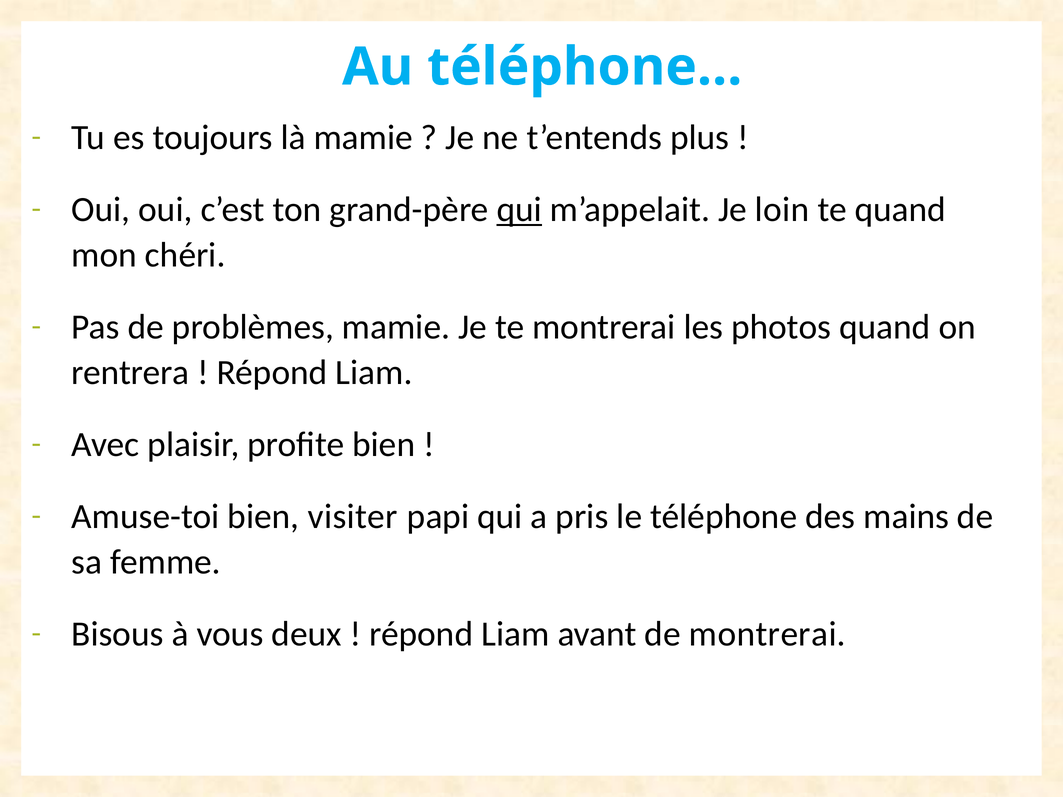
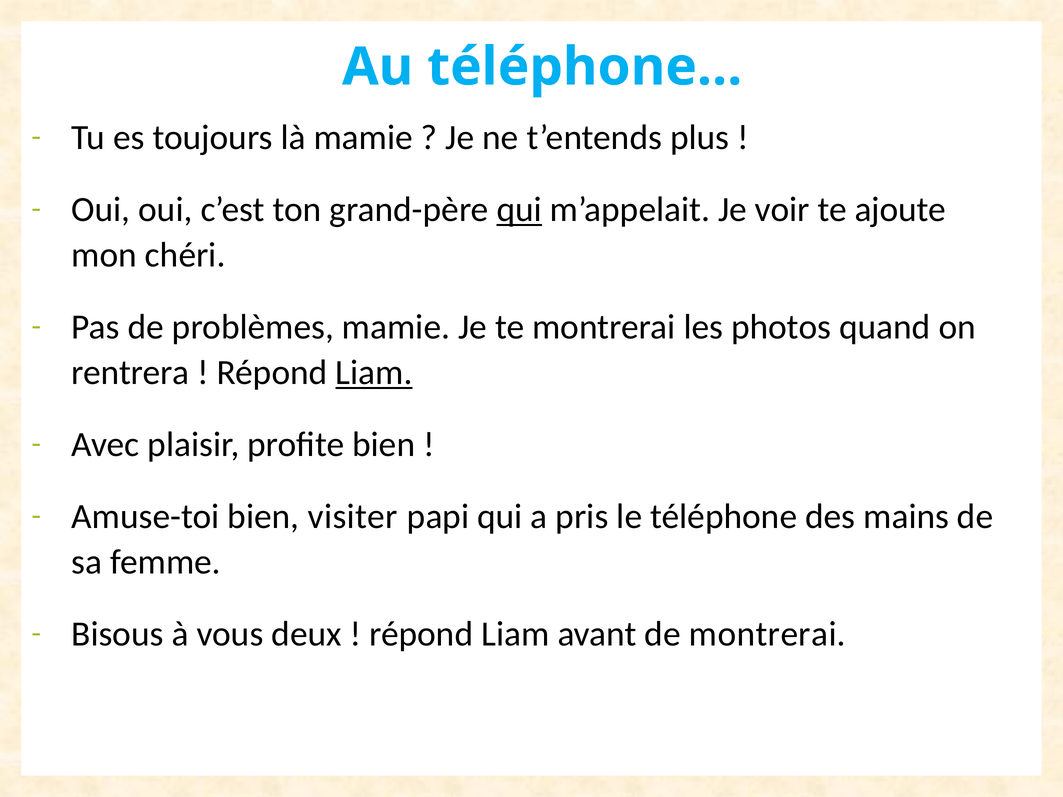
loin: loin -> voir
te quand: quand -> ajoute
Liam at (374, 373) underline: none -> present
